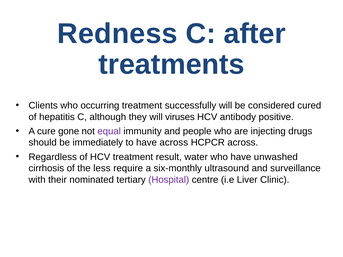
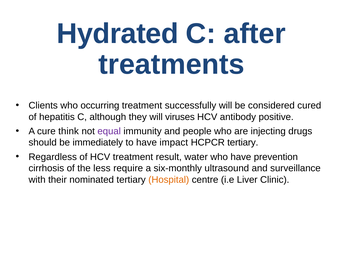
Redness: Redness -> Hydrated
gone: gone -> think
have across: across -> impact
HCPCR across: across -> tertiary
unwashed: unwashed -> prevention
Hospital colour: purple -> orange
